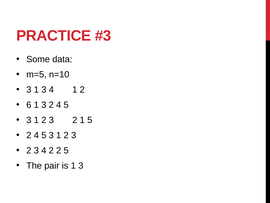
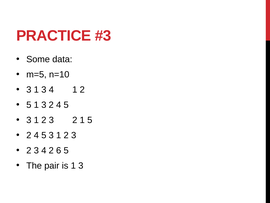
6 at (29, 105): 6 -> 5
2 2: 2 -> 6
